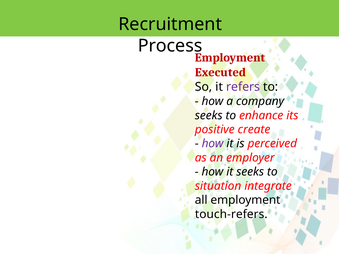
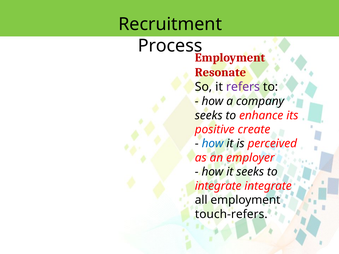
Executed: Executed -> Resonate
how at (213, 144) colour: purple -> blue
situation at (218, 186): situation -> integrate
